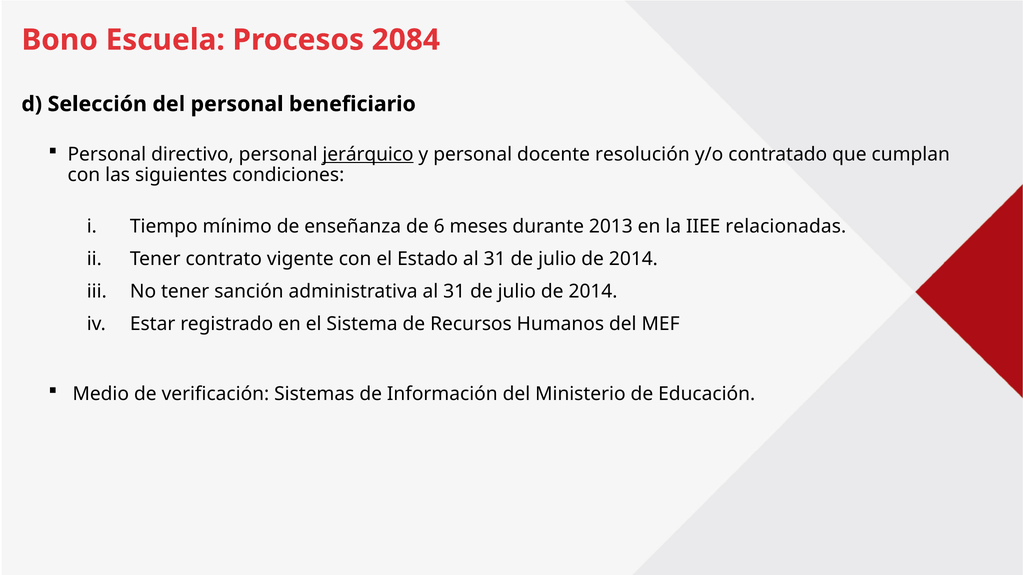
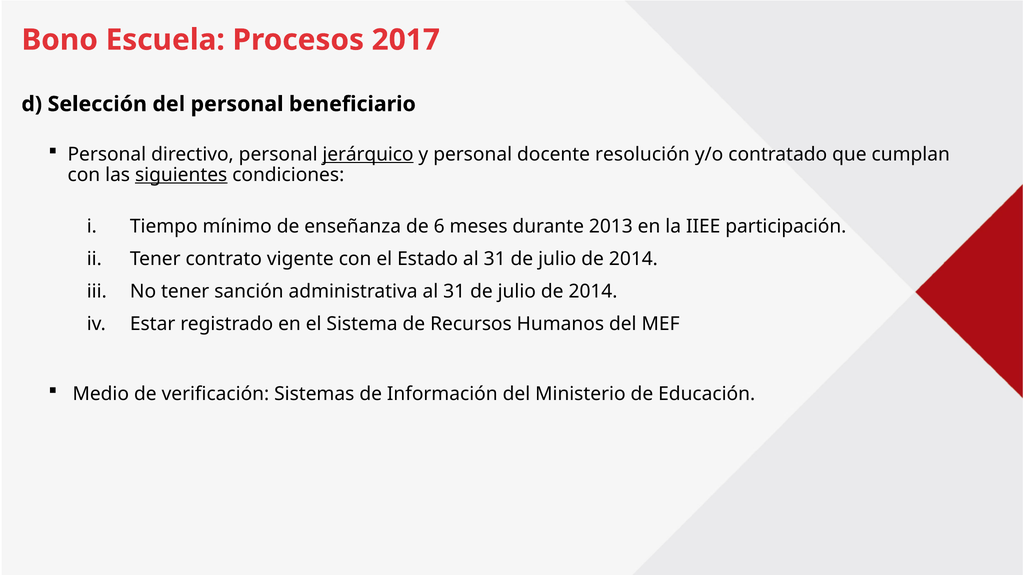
2084: 2084 -> 2017
siguientes underline: none -> present
relacionadas: relacionadas -> participación
